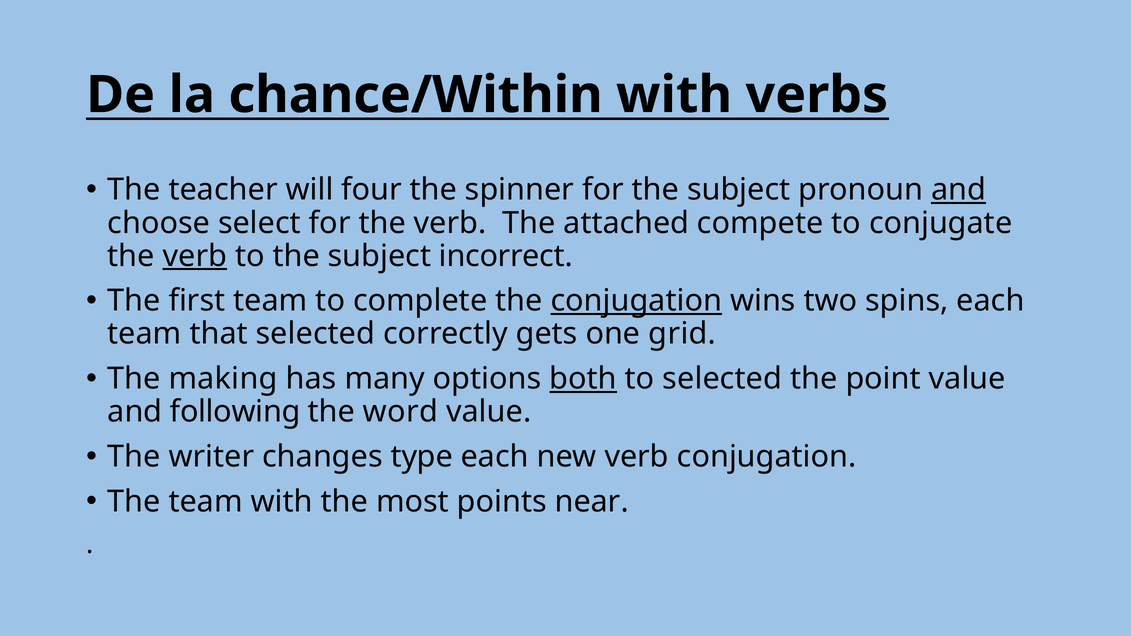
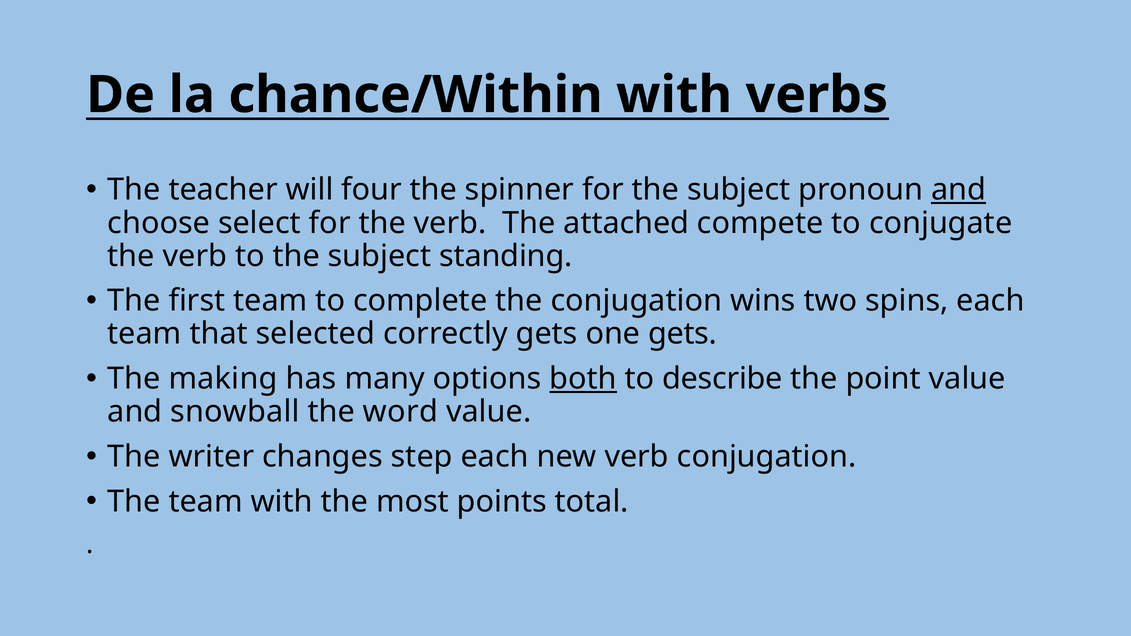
verb at (195, 256) underline: present -> none
incorrect: incorrect -> standing
conjugation at (636, 301) underline: present -> none
one grid: grid -> gets
to selected: selected -> describe
following: following -> snowball
type: type -> step
near: near -> total
